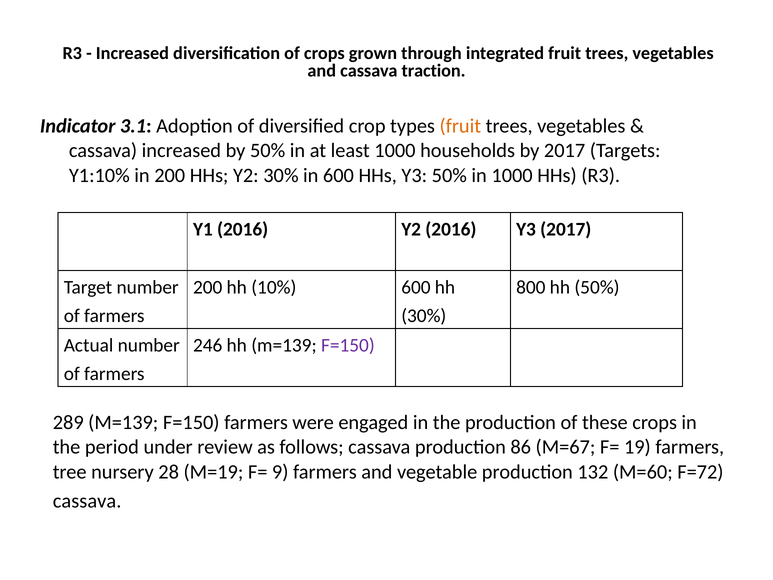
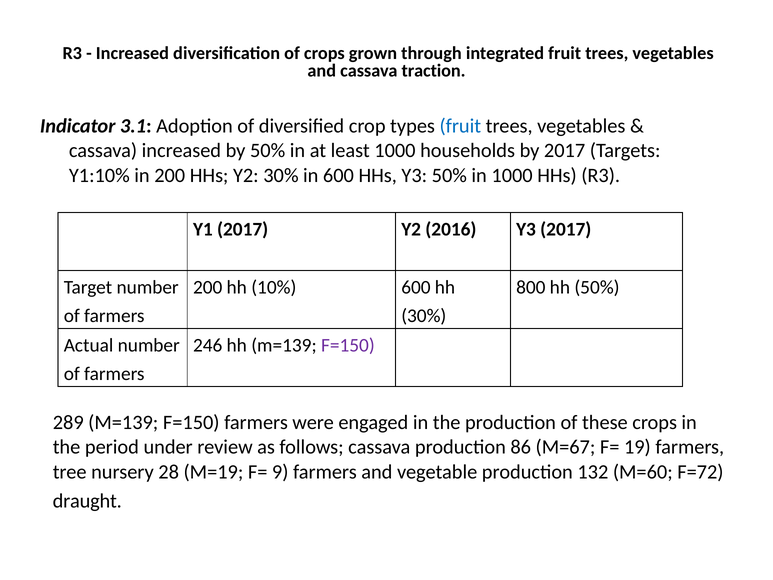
fruit at (460, 126) colour: orange -> blue
Y1 2016: 2016 -> 2017
cassava at (87, 501): cassava -> draught
